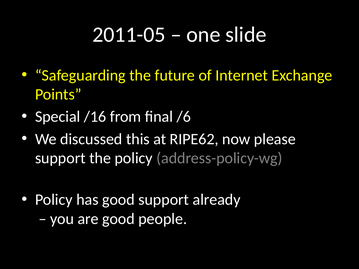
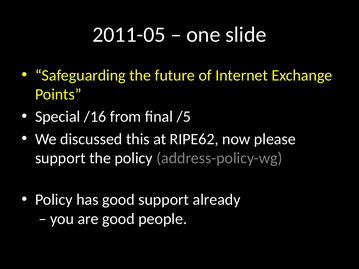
/6: /6 -> /5
